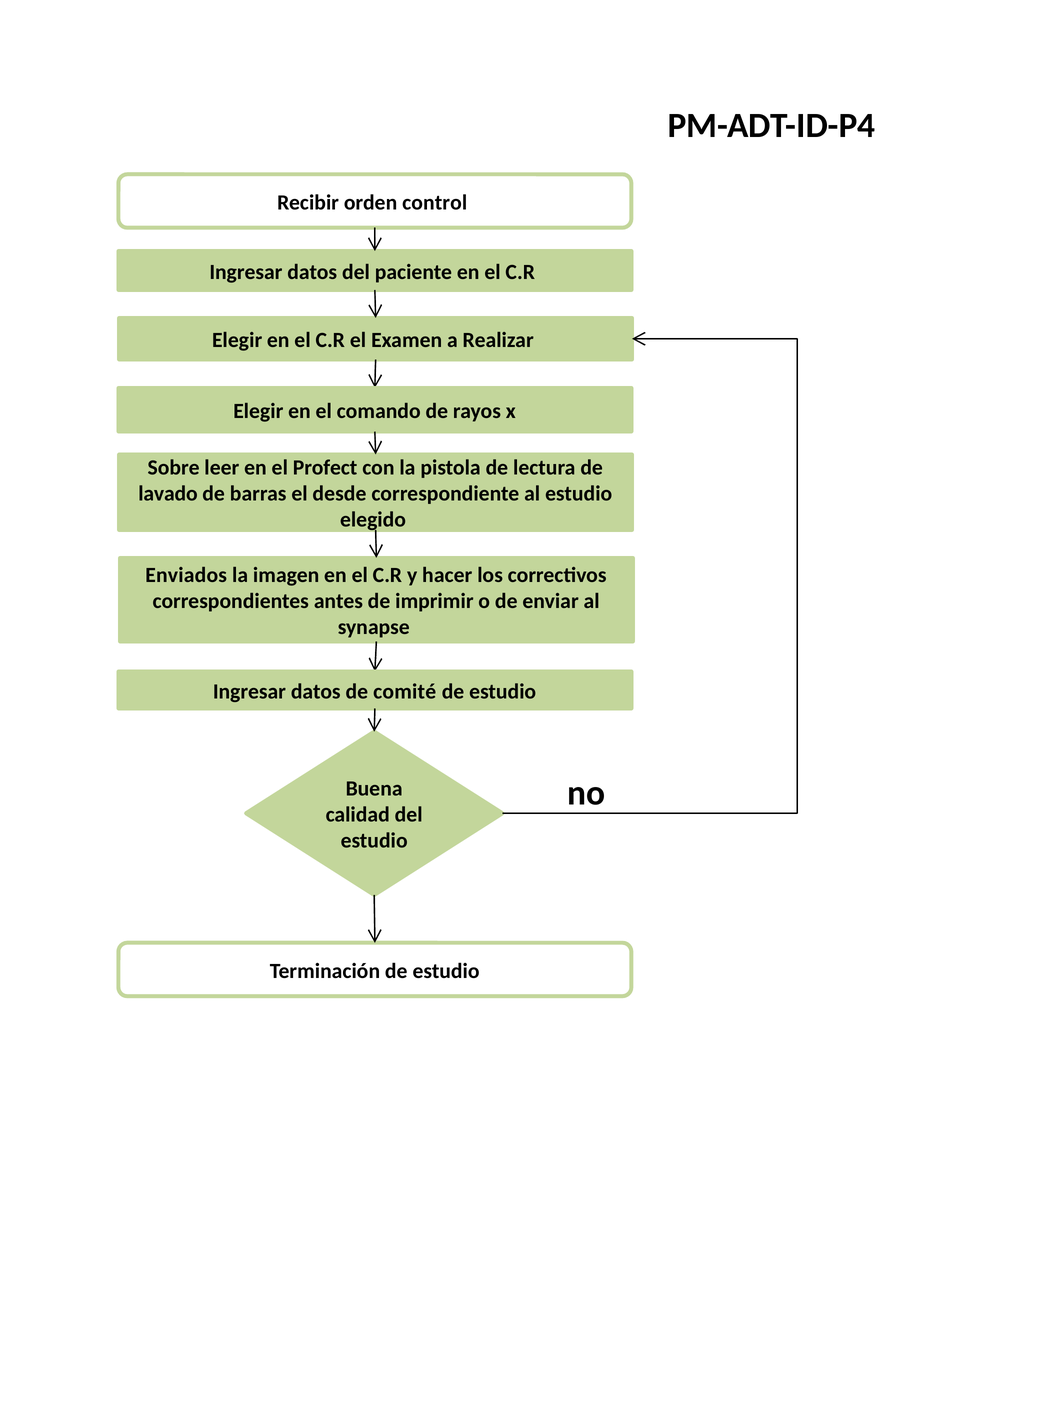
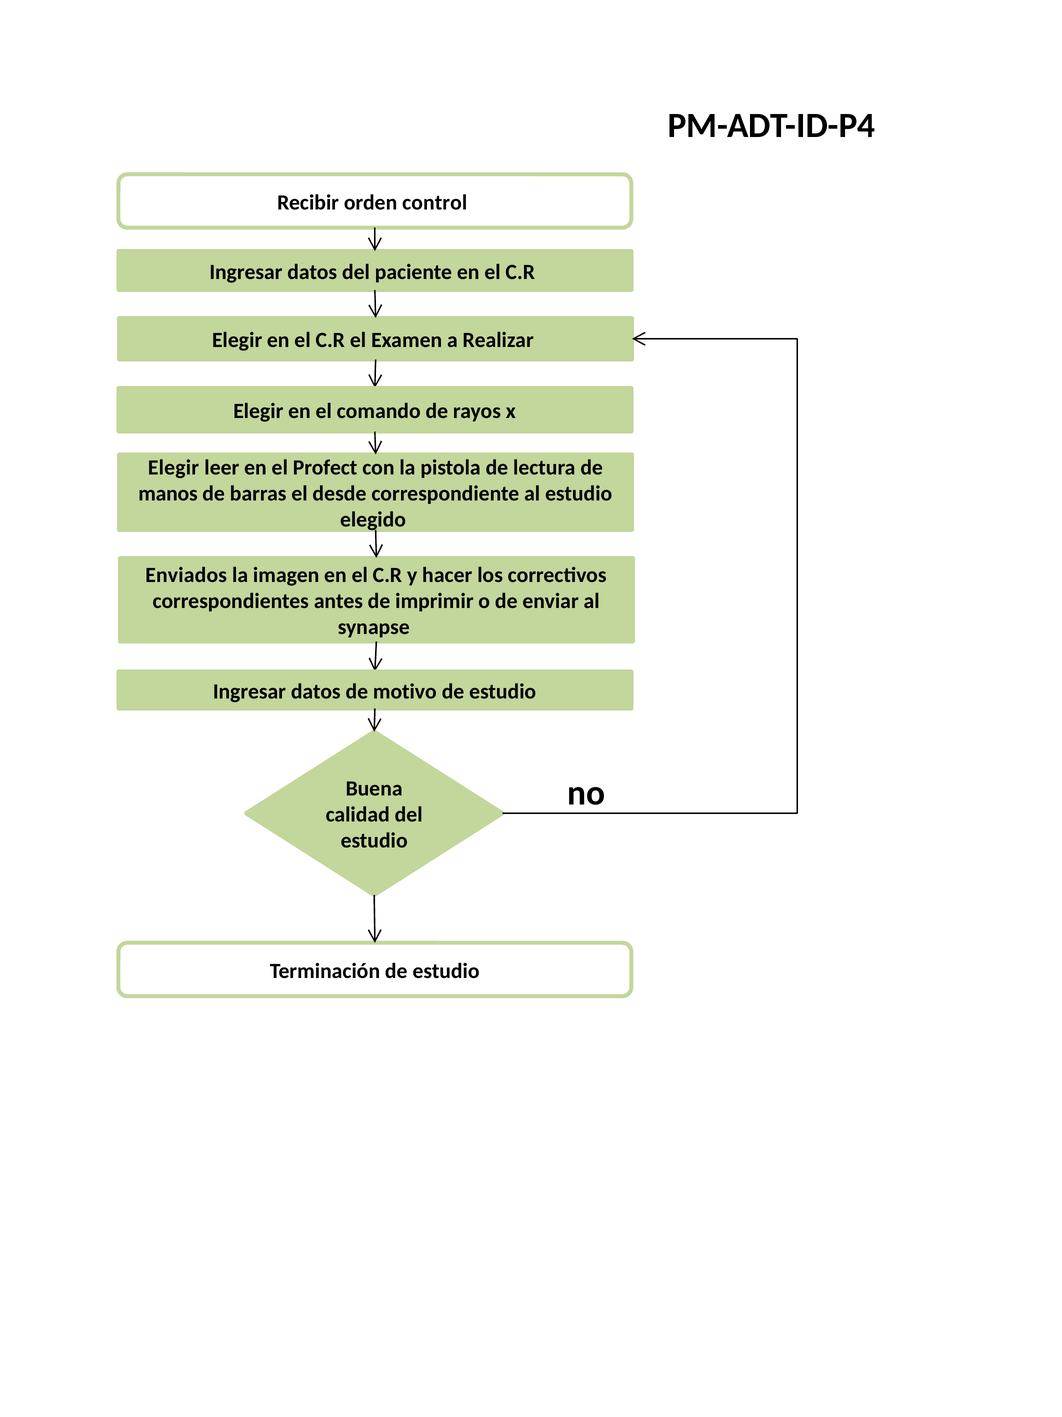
Sobre at (174, 467): Sobre -> Elegir
lavado: lavado -> manos
comité: comité -> motivo
